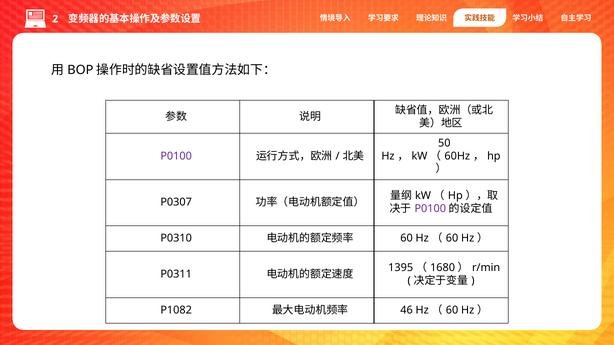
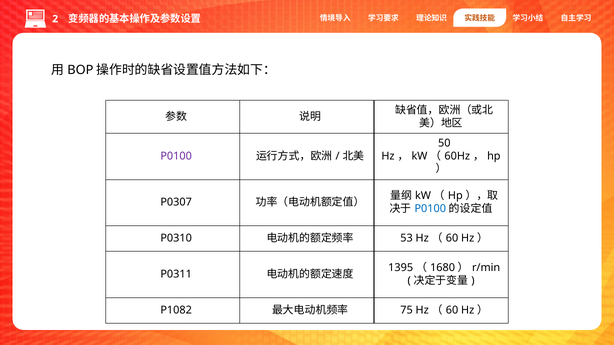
P0100 at (430, 209) colour: purple -> blue
60 at (407, 238): 60 -> 53
46: 46 -> 75
